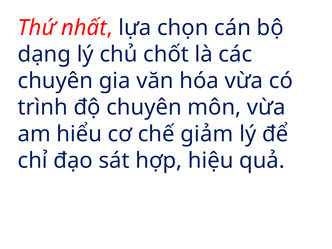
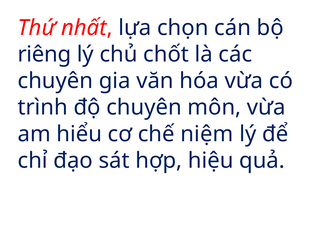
dạng: dạng -> riêng
giảm: giảm -> niệm
